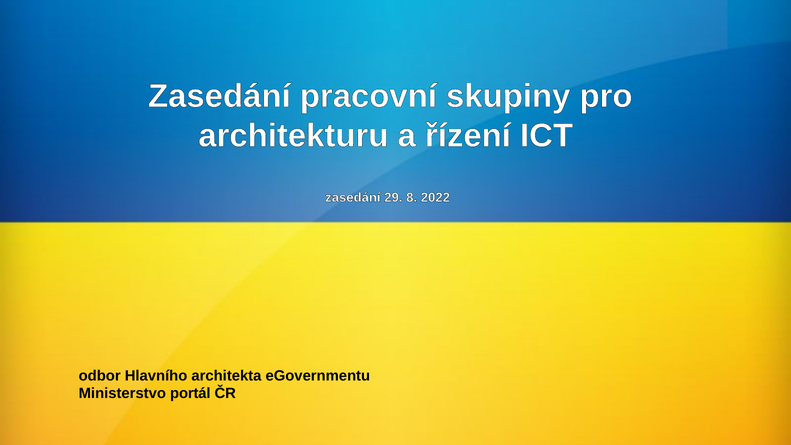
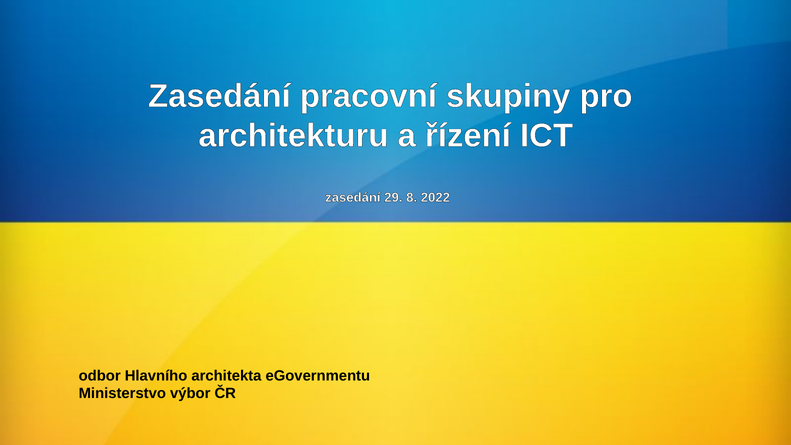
portál: portál -> výbor
